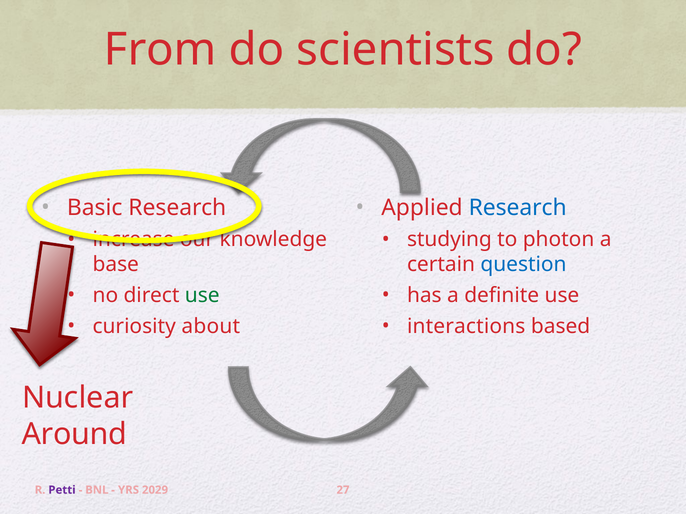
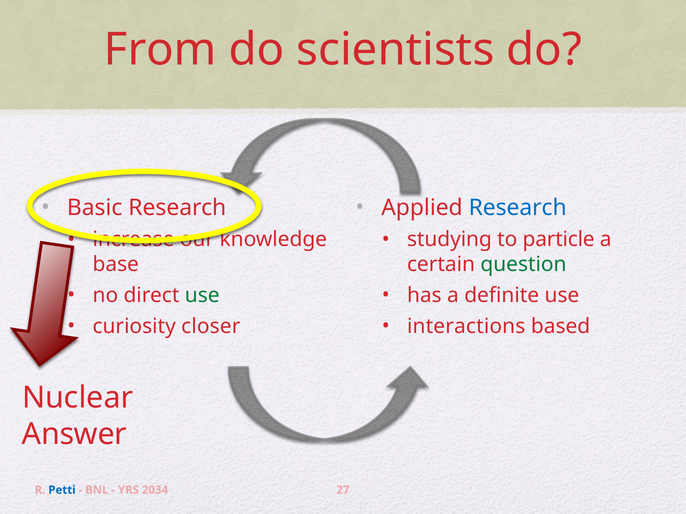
photon: photon -> particle
question colour: blue -> green
about: about -> closer
Around: Around -> Answer
Petti colour: purple -> blue
2029: 2029 -> 2034
